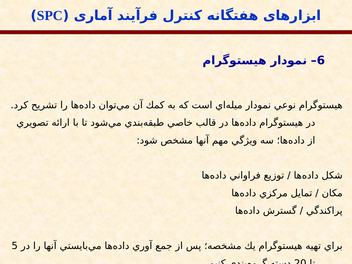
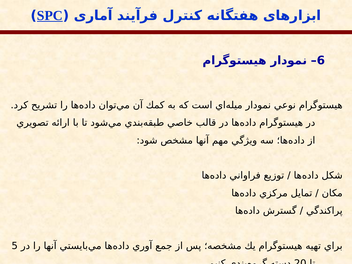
SPC underline: none -> present
